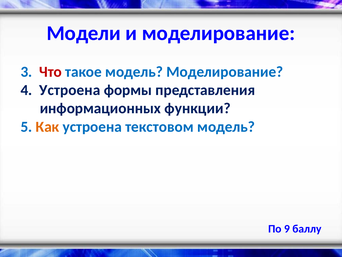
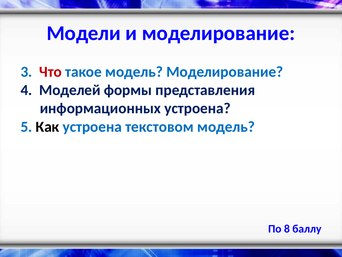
4 Устроена: Устроена -> Моделей
информационных функции: функции -> устроена
Как colour: orange -> black
9: 9 -> 8
